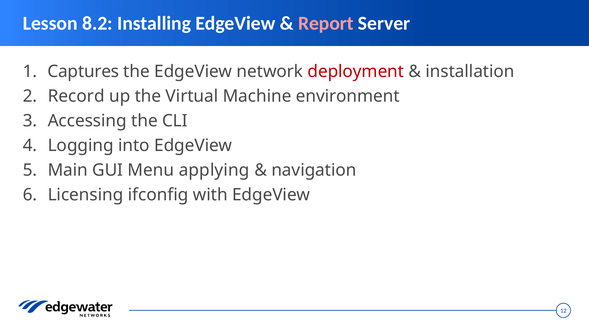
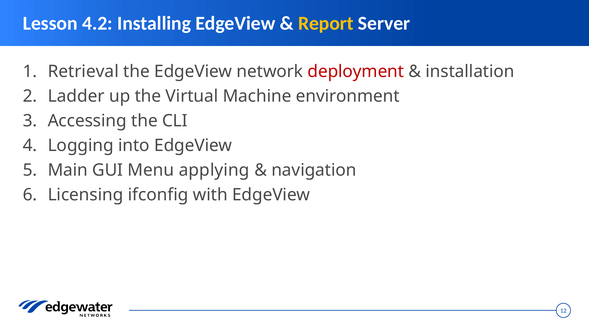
8.2: 8.2 -> 4.2
Report colour: pink -> yellow
Captures: Captures -> Retrieval
Record: Record -> Ladder
